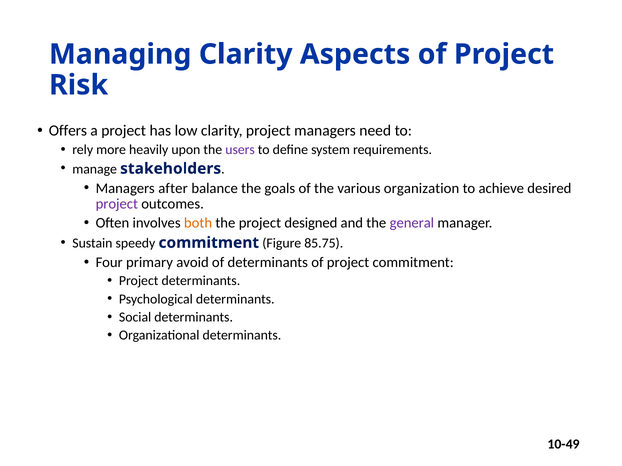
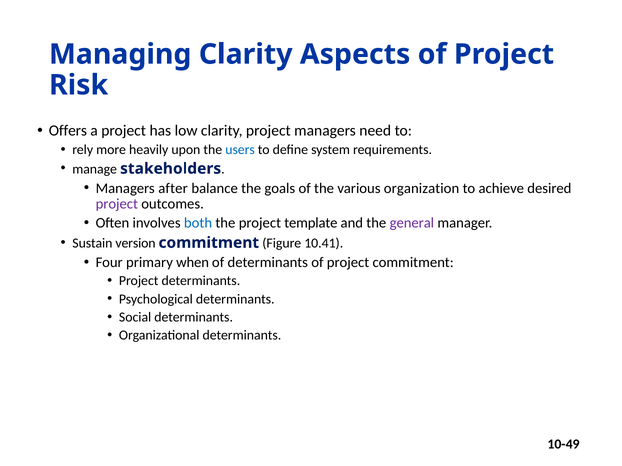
users colour: purple -> blue
both colour: orange -> blue
designed: designed -> template
speedy: speedy -> version
85.75: 85.75 -> 10.41
avoid: avoid -> when
